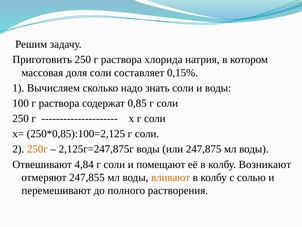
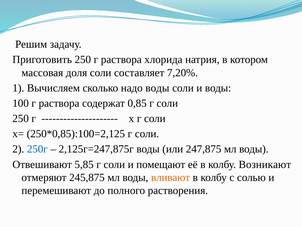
0,15%: 0,15% -> 7,20%
надо знать: знать -> воды
250г colour: orange -> blue
4,84: 4,84 -> 5,85
247,855: 247,855 -> 245,875
